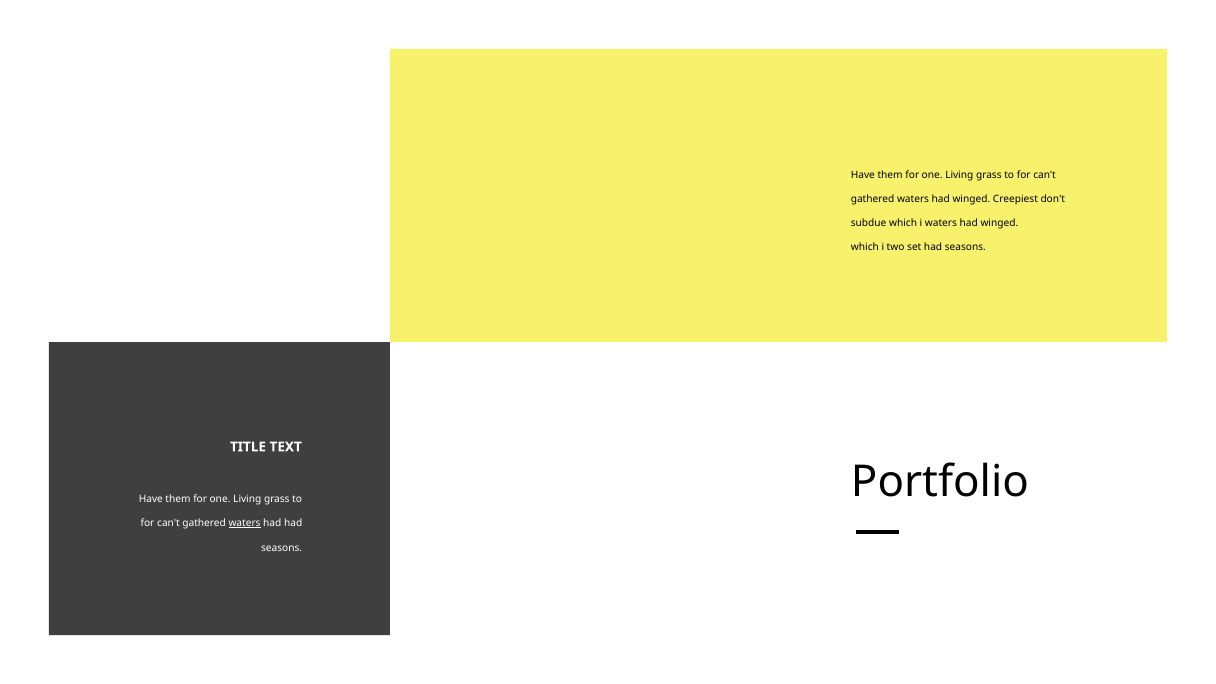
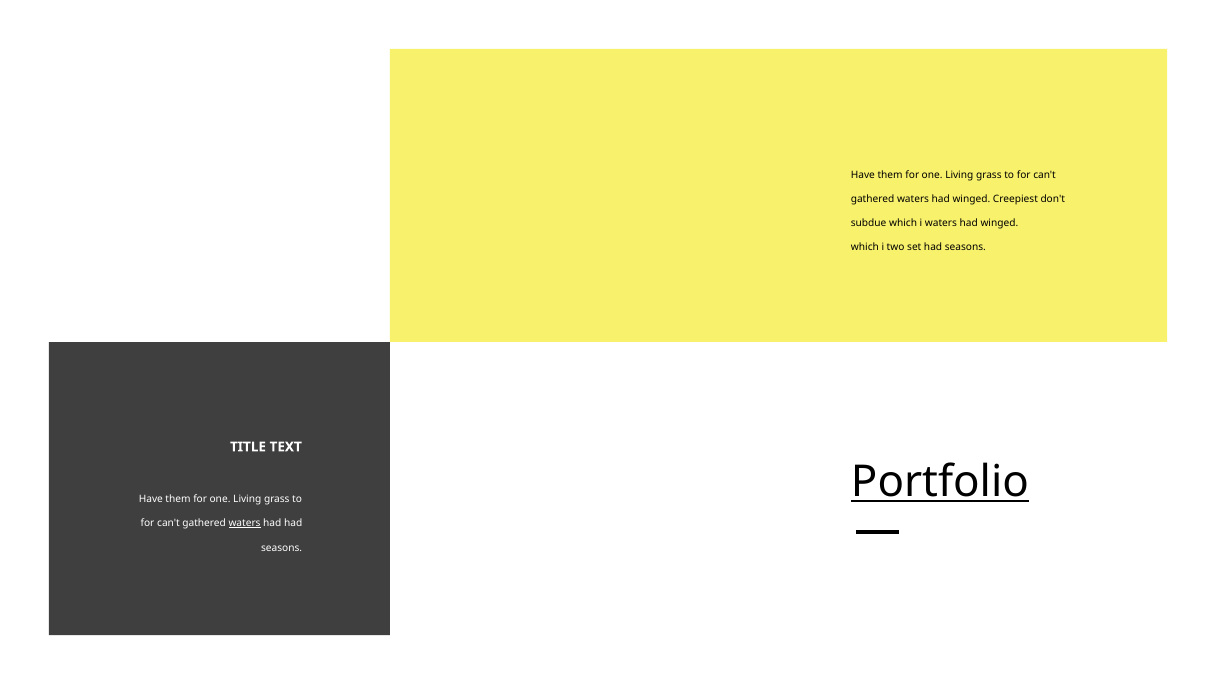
Portfolio underline: none -> present
